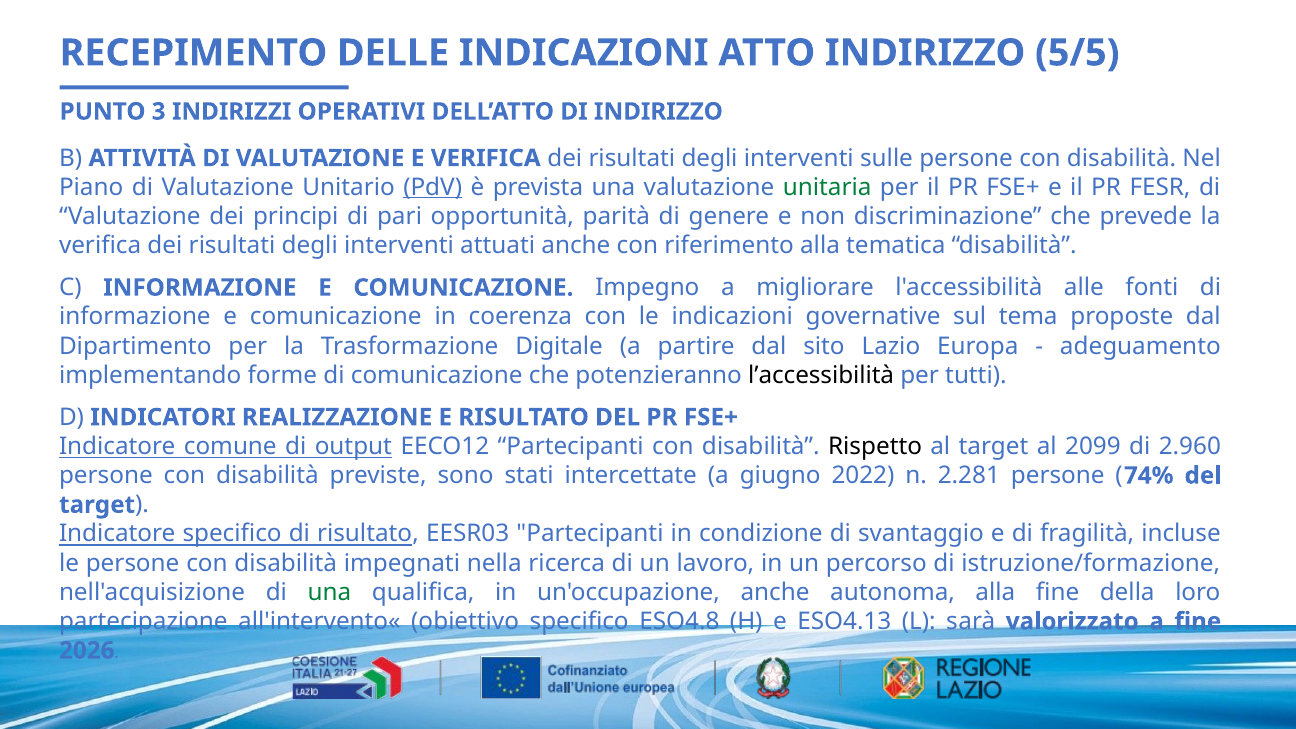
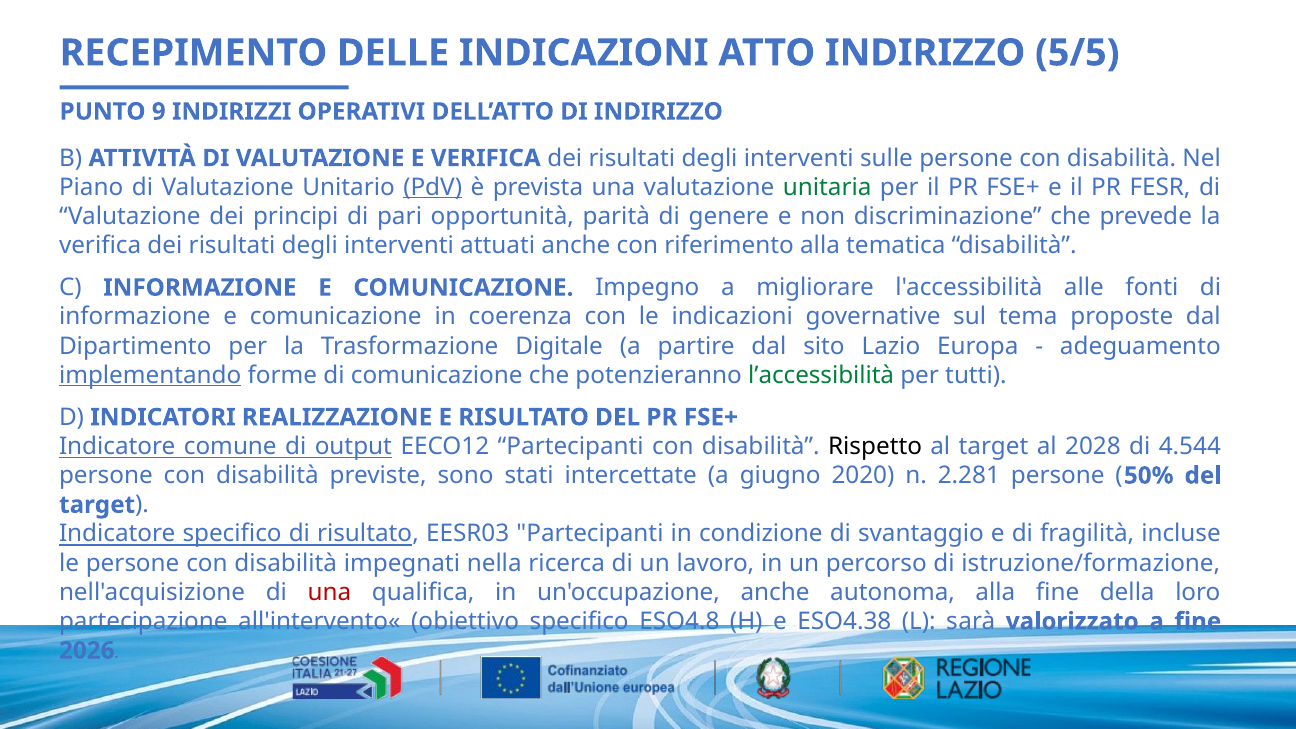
3: 3 -> 9
implementando underline: none -> present
l’accessibilità colour: black -> green
2099: 2099 -> 2028
2.960: 2.960 -> 4.544
2022: 2022 -> 2020
74%: 74% -> 50%
una at (330, 592) colour: green -> red
ESO4.13: ESO4.13 -> ESO4.38
